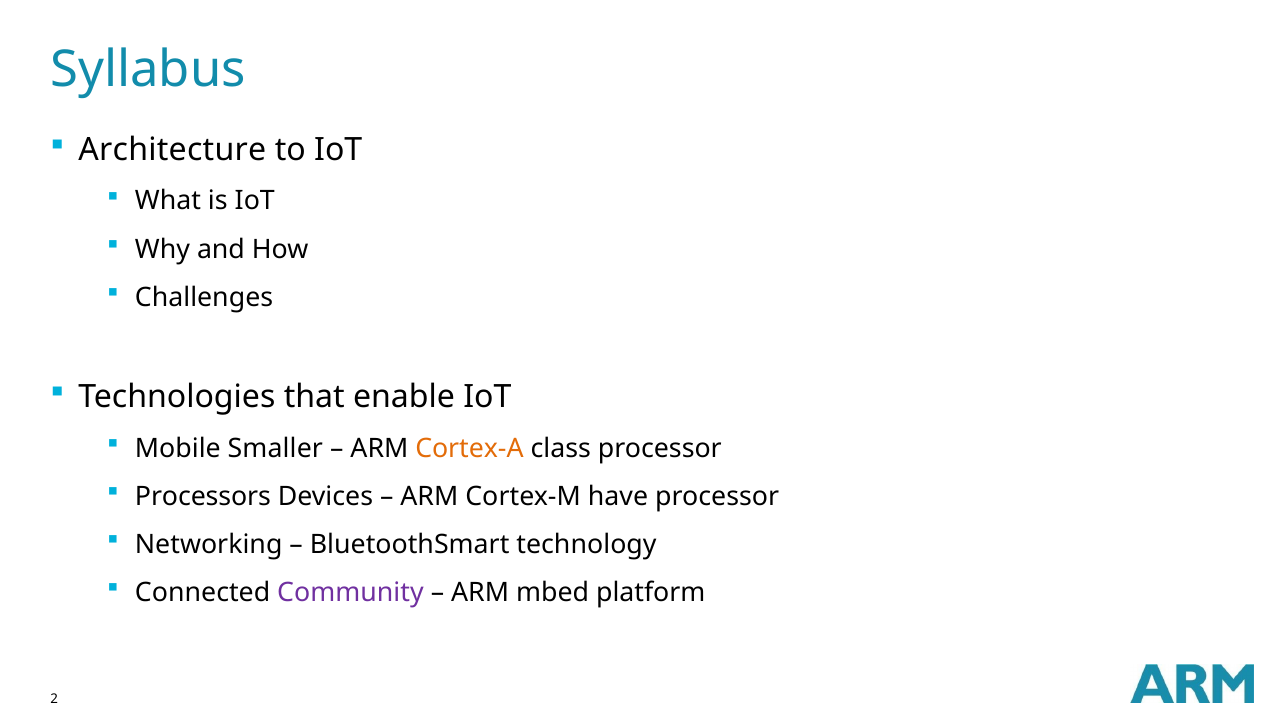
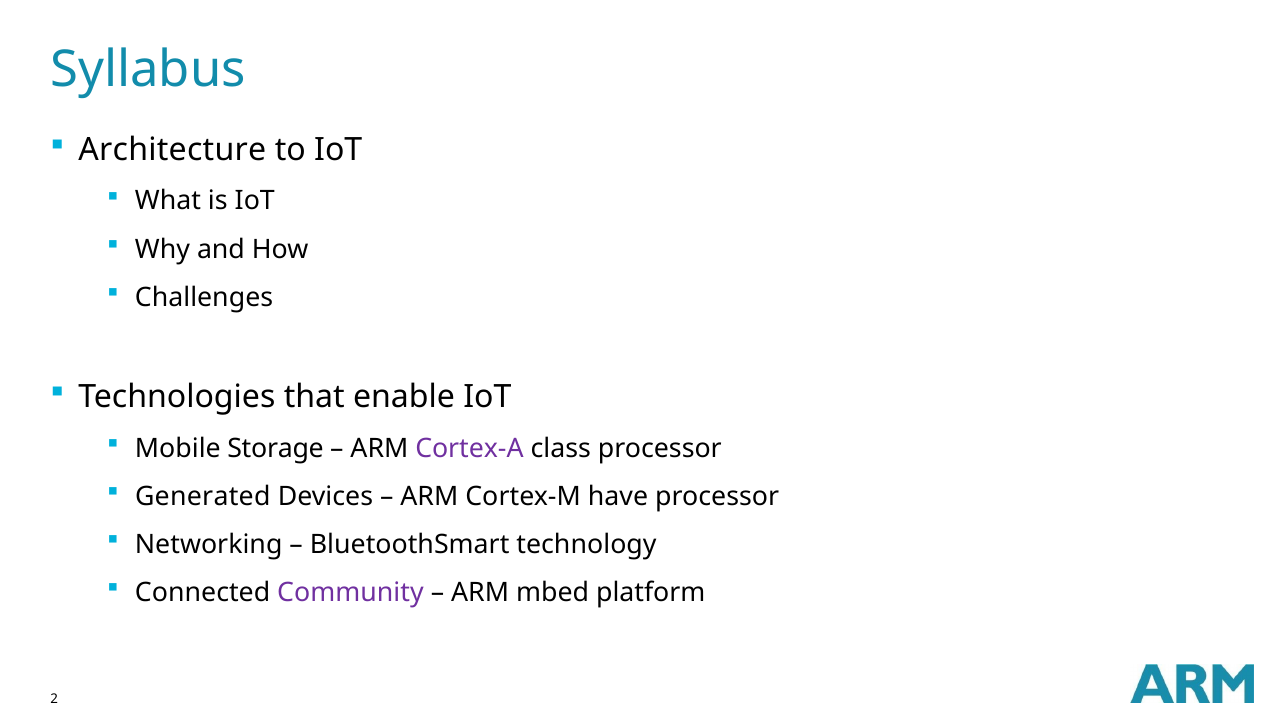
Smaller: Smaller -> Storage
Cortex-A colour: orange -> purple
Processors: Processors -> Generated
